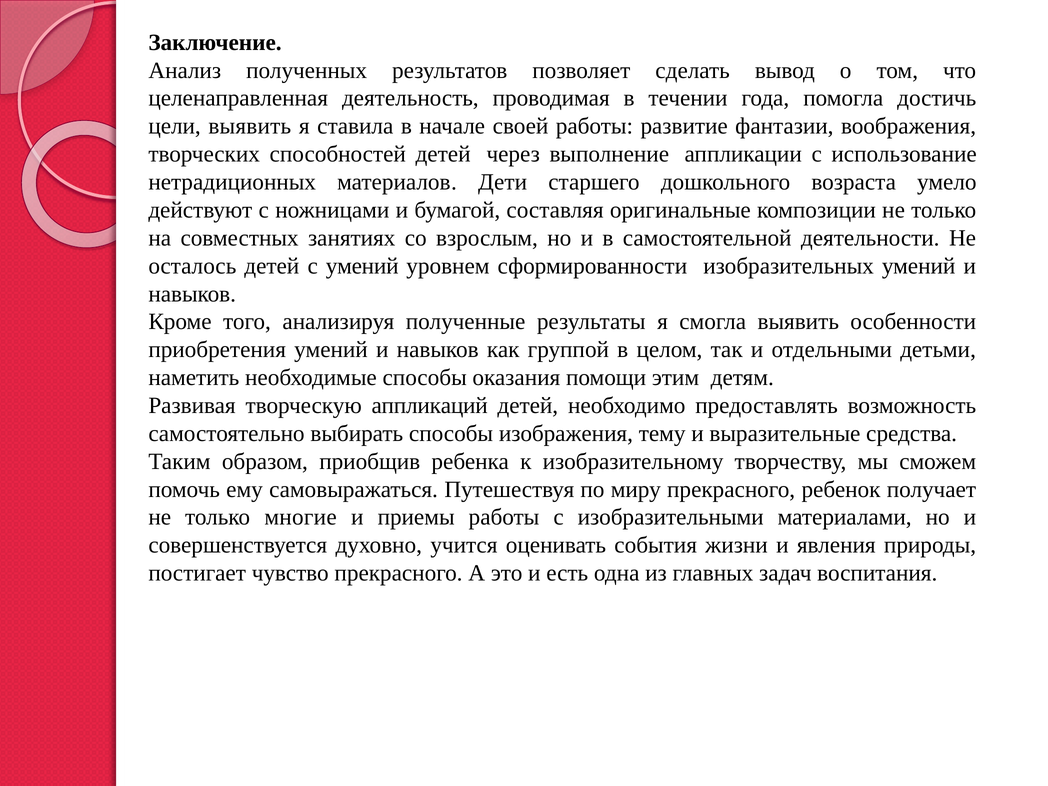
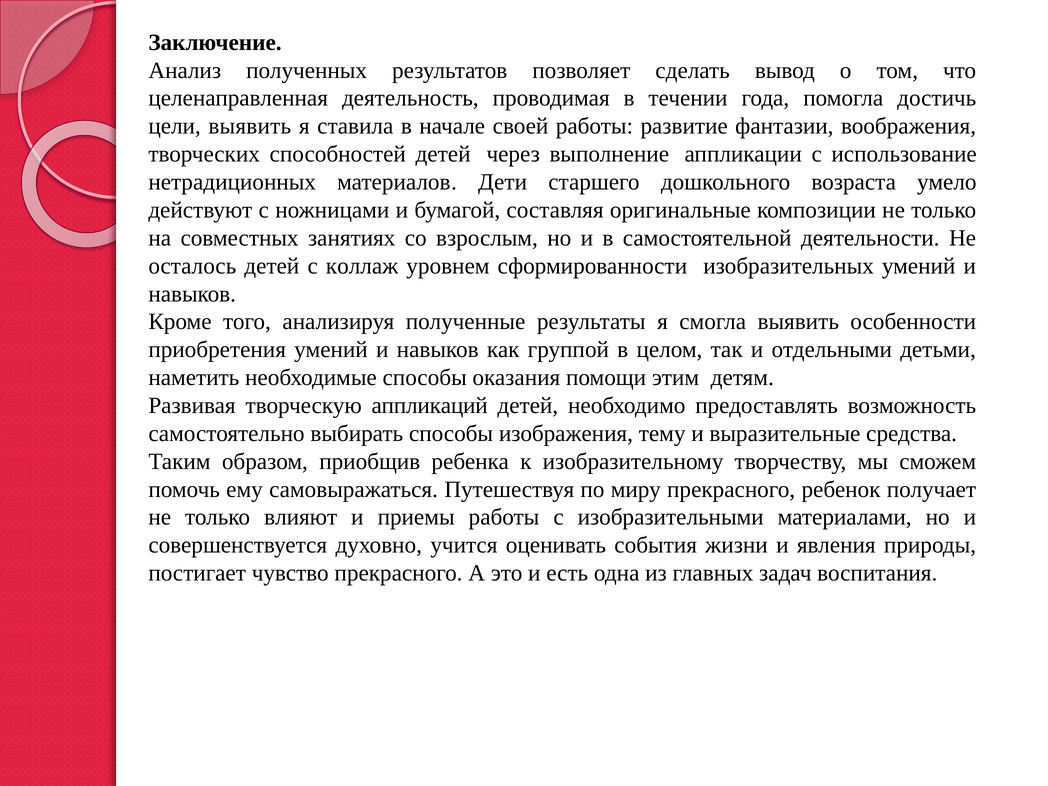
с умений: умений -> коллаж
многие: многие -> влияют
